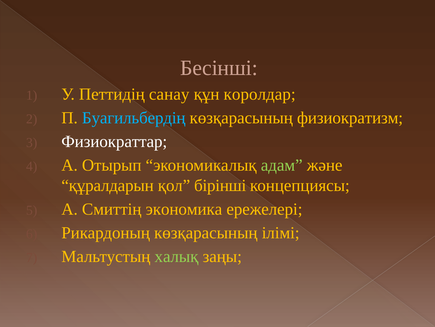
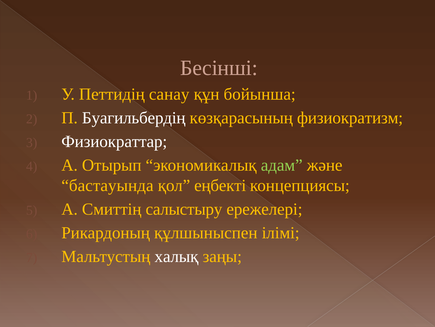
королдар: королдар -> бойынша
Буагильбердің colour: light blue -> white
құралдарын: құралдарын -> бастауында
бірінші: бірінші -> еңбекті
экономика: экономика -> салыстыру
Рикардоның көзқарасының: көзқарасының -> құлшыныспен
халық colour: light green -> white
